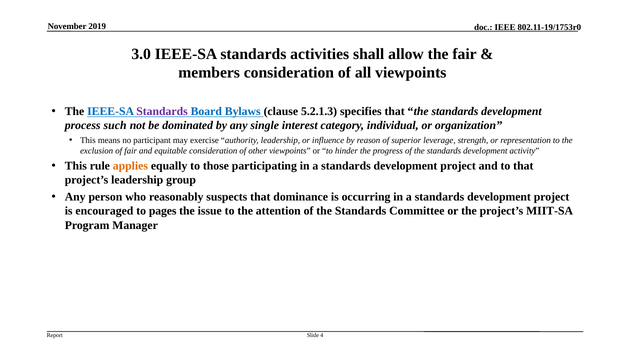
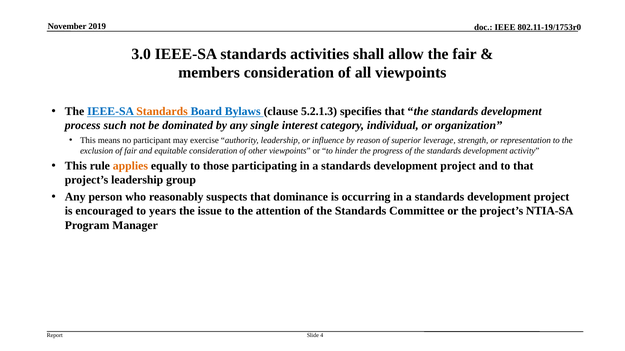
Standards at (162, 112) colour: purple -> orange
pages: pages -> years
MIIT-SA: MIIT-SA -> NTIA-SA
